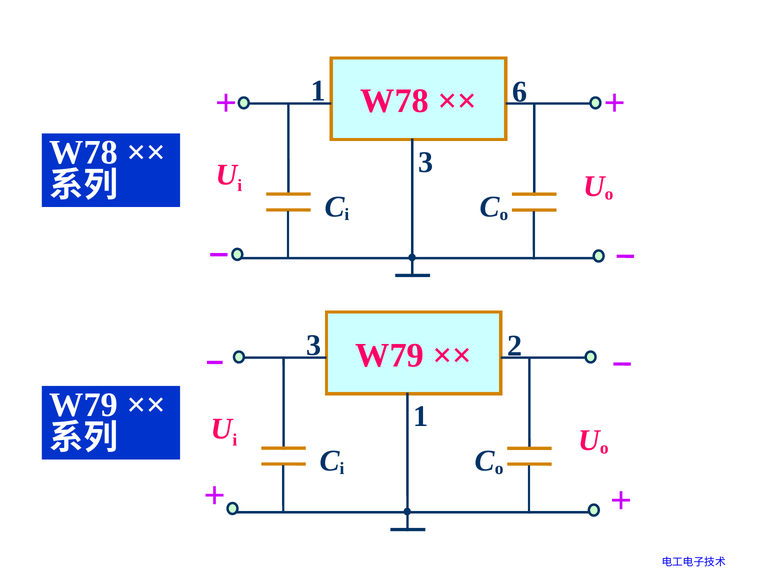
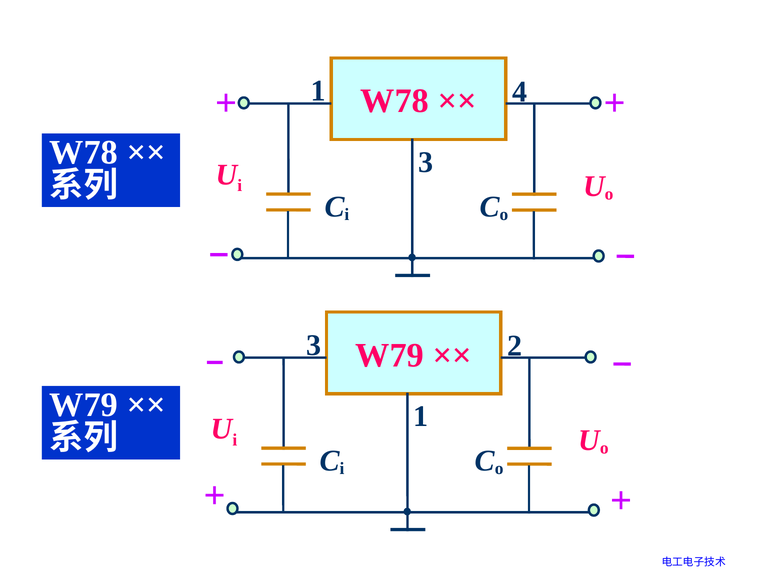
6: 6 -> 4
